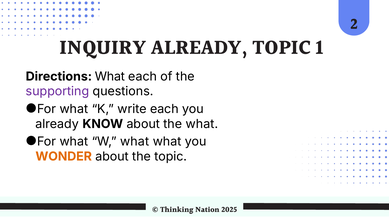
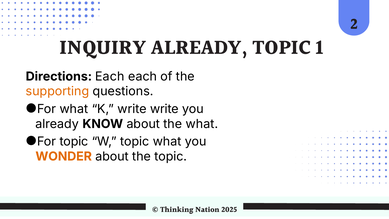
Directions What: What -> Each
supporting colour: purple -> orange
write each: each -> write
what at (74, 141): what -> topic
W what: what -> topic
